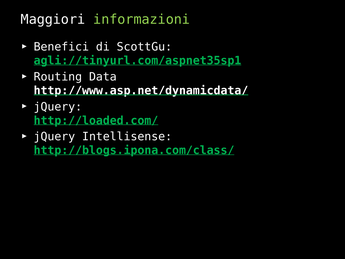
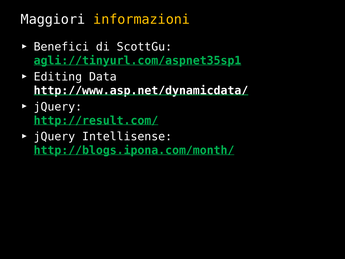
informazioni colour: light green -> yellow
Routing: Routing -> Editing
http://loaded.com/: http://loaded.com/ -> http://result.com/
http://blogs.ipona.com/class/: http://blogs.ipona.com/class/ -> http://blogs.ipona.com/month/
